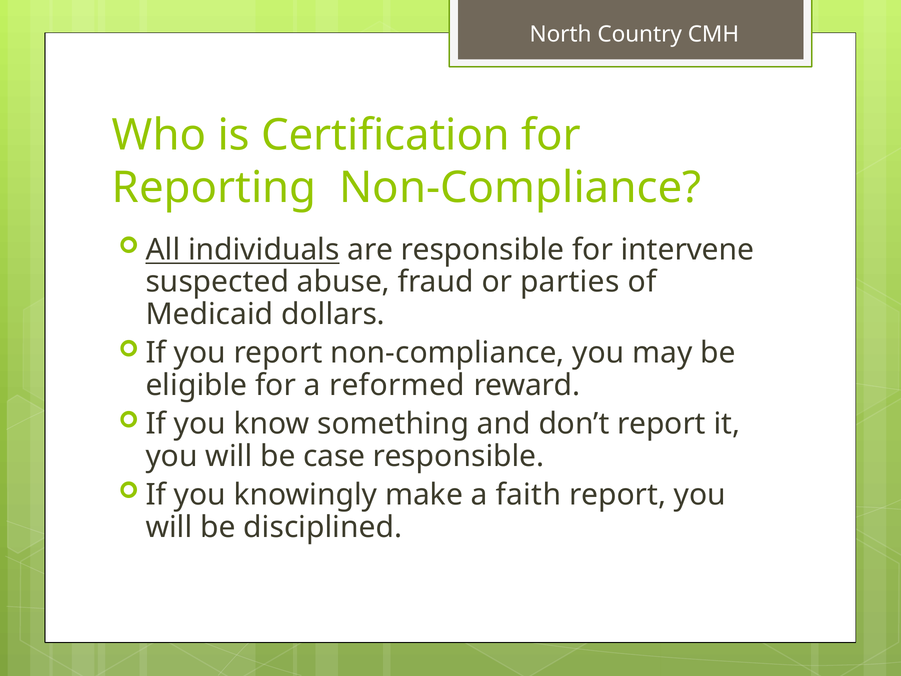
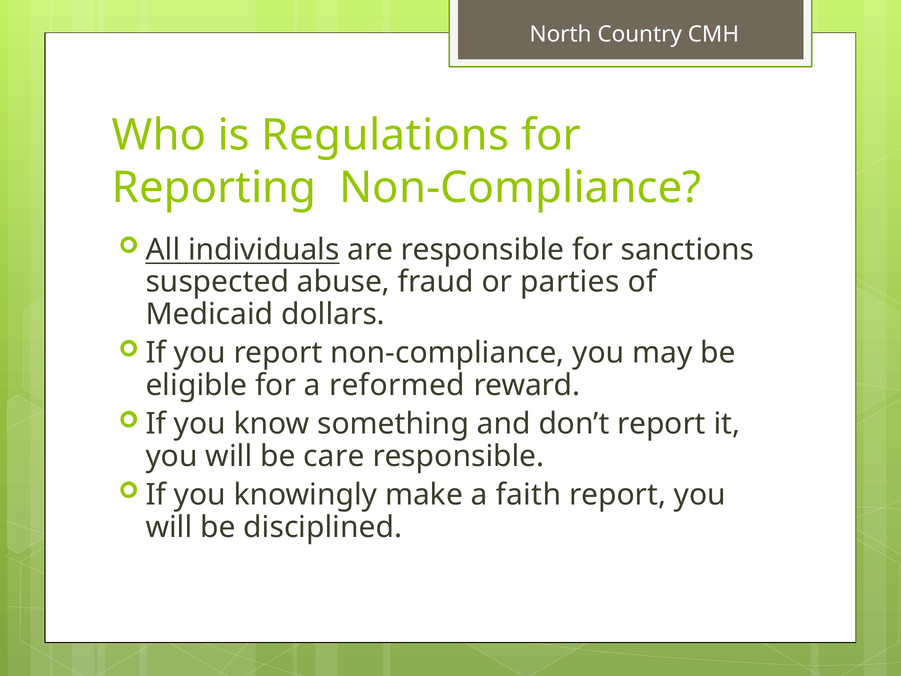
Certification: Certification -> Regulations
intervene: intervene -> sanctions
case: case -> care
